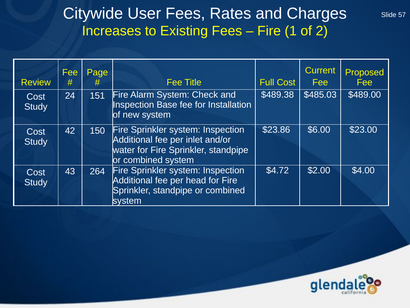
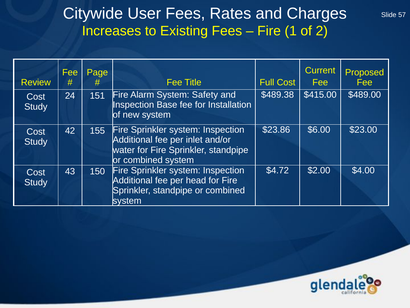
$485.03: $485.03 -> $415.00
Check: Check -> Safety
150: 150 -> 155
264: 264 -> 150
